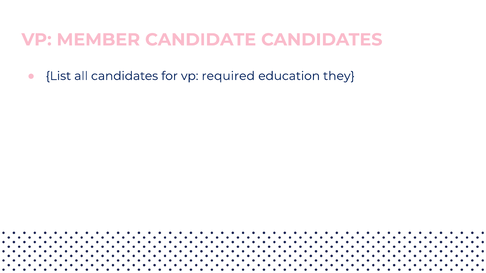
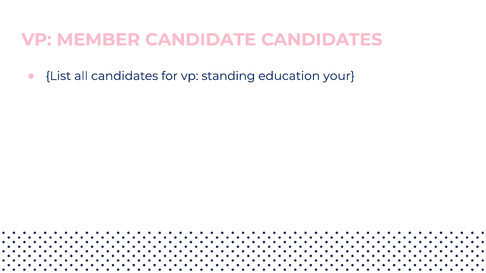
required: required -> standing
they: they -> your
